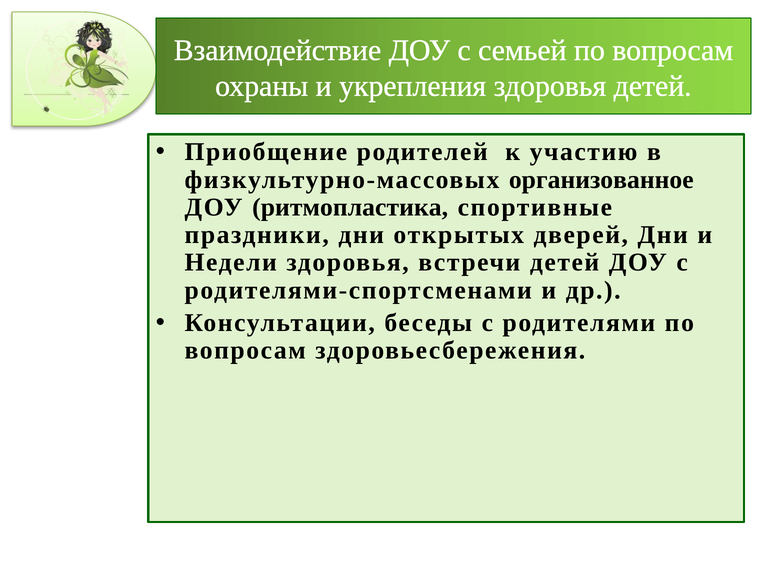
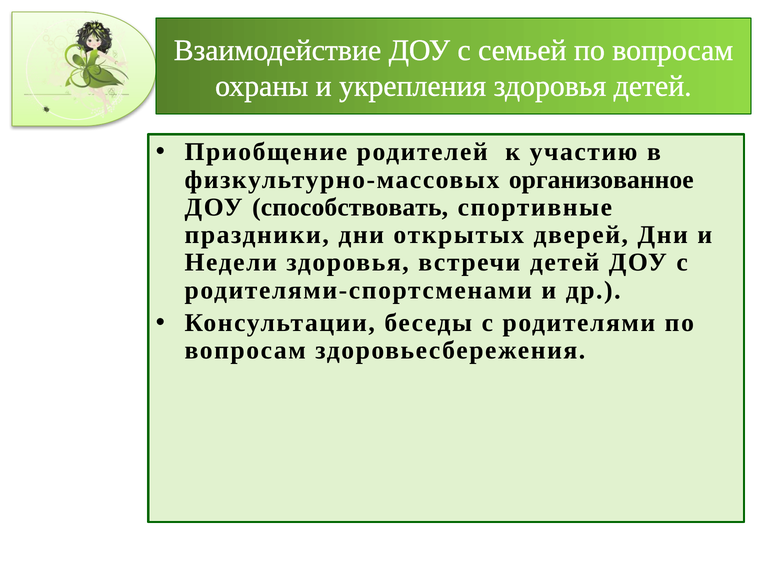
ритмопластика: ритмопластика -> способствовать
